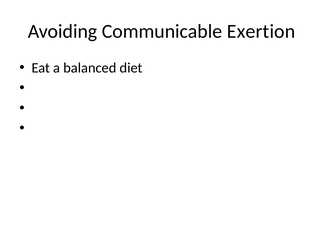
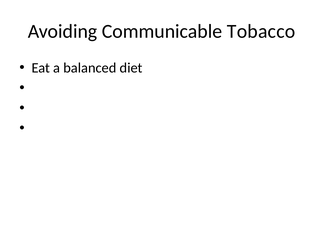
Exertion: Exertion -> Tobacco
